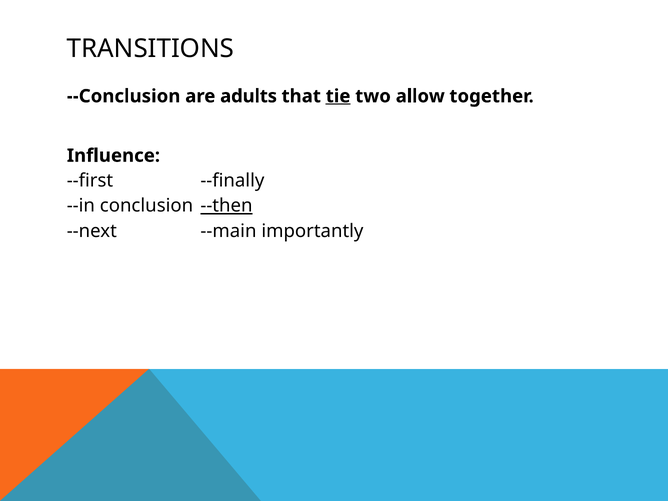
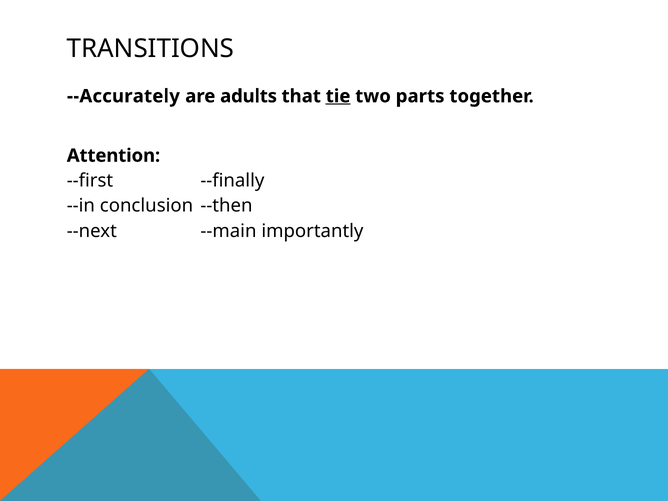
--Conclusion: --Conclusion -> --Accurately
allow: allow -> parts
Influence: Influence -> Attention
--then underline: present -> none
